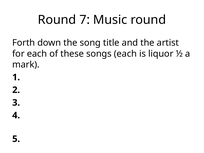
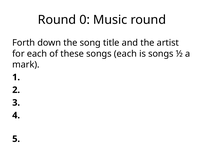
7: 7 -> 0
is liquor: liquor -> songs
